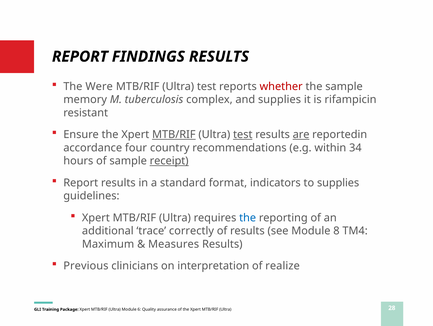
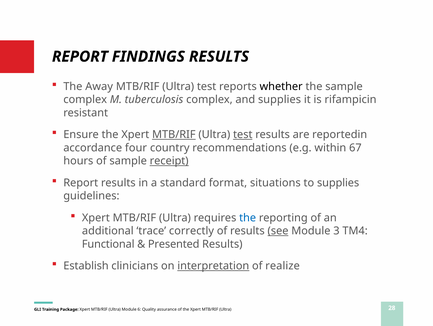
Were: Were -> Away
whether colour: red -> black
memory at (85, 100): memory -> complex
are underline: present -> none
34: 34 -> 67
indicators: indicators -> situations
see underline: none -> present
8: 8 -> 3
Maximum: Maximum -> Functional
Measures: Measures -> Presented
Previous: Previous -> Establish
interpretation underline: none -> present
